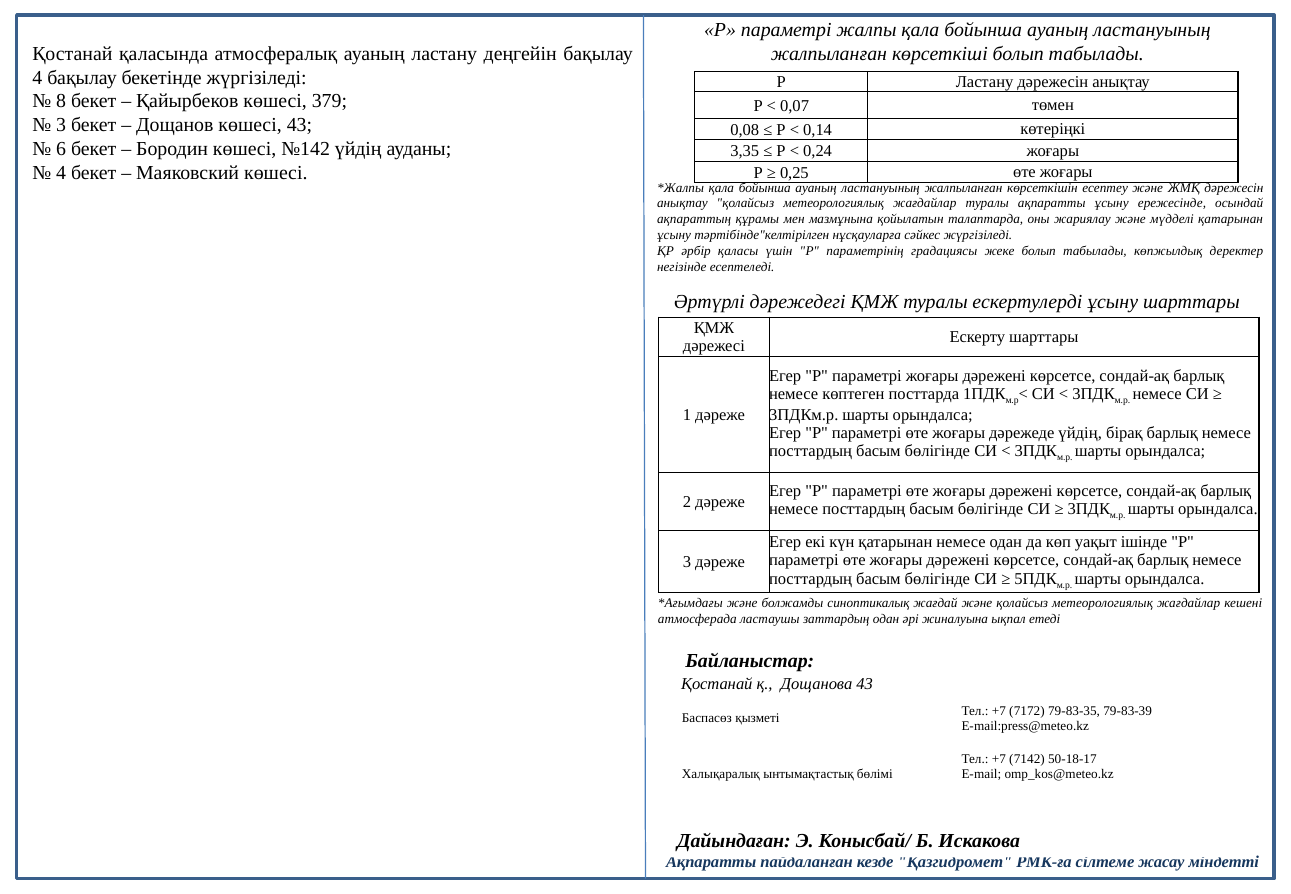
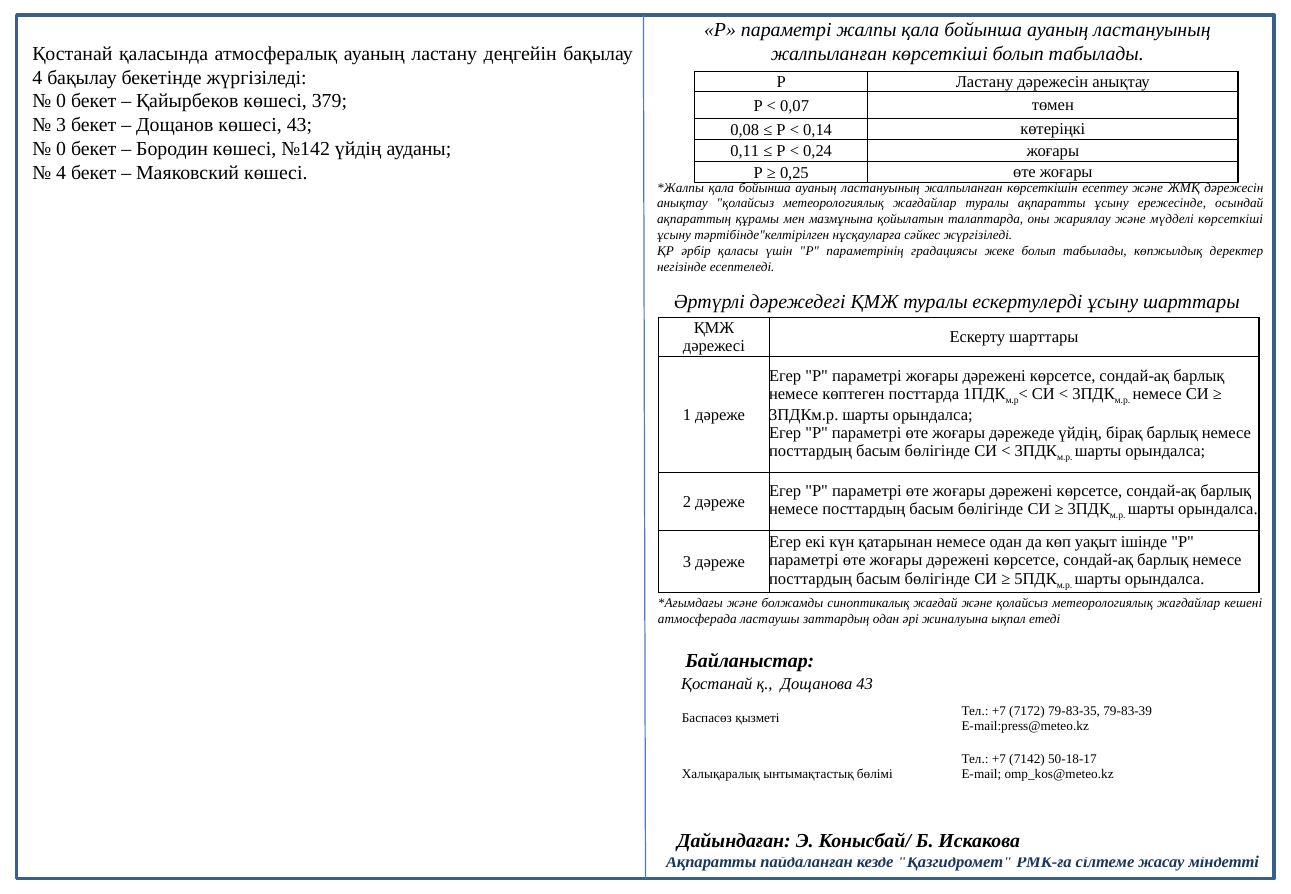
8 at (61, 101): 8 -> 0
6 at (61, 149): 6 -> 0
3,35: 3,35 -> 0,11
мүдделі қатарынан: қатарынан -> көрсеткіші
